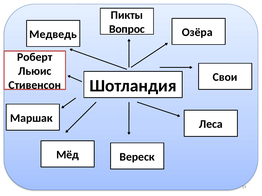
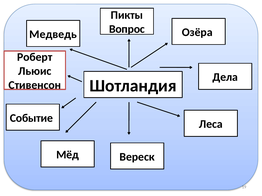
Свои: Свои -> Дела
Маршак: Маршак -> Событие
